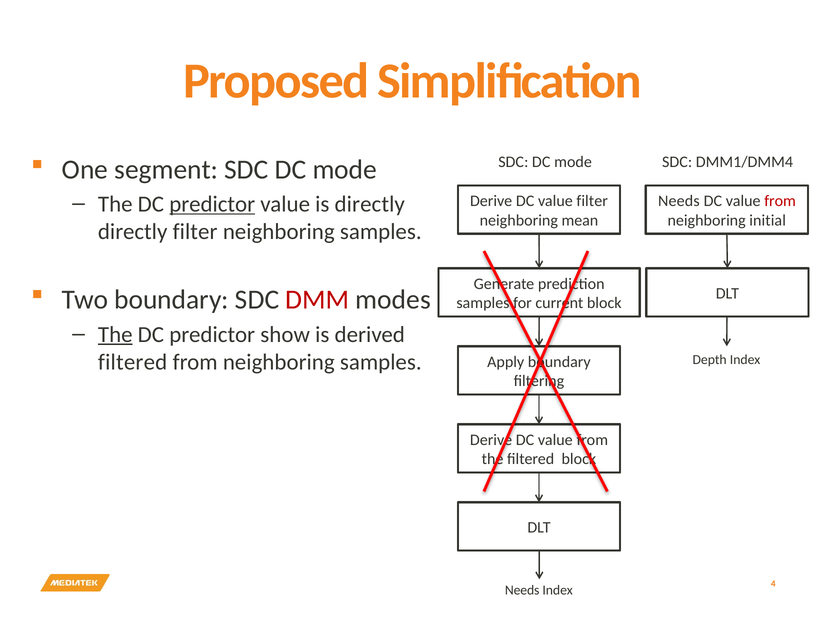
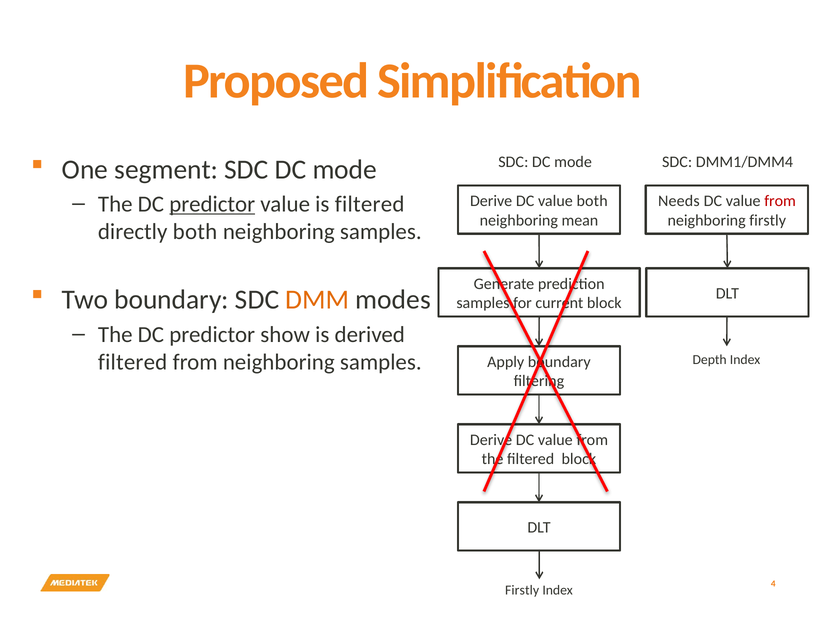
is directly: directly -> filtered
value filter: filter -> both
neighboring initial: initial -> firstly
directly filter: filter -> both
DMM colour: red -> orange
The at (115, 334) underline: present -> none
Needs at (522, 590): Needs -> Firstly
